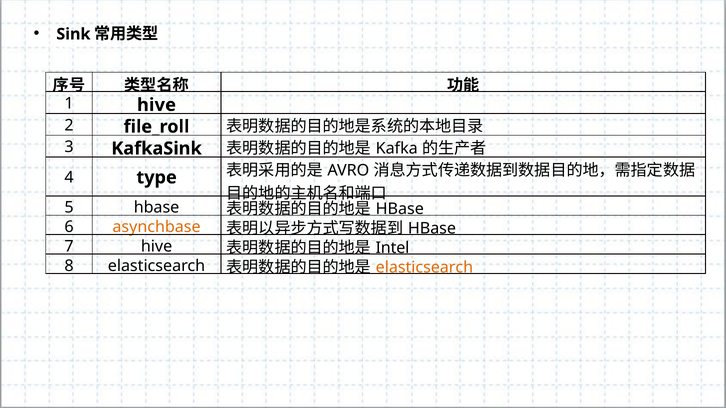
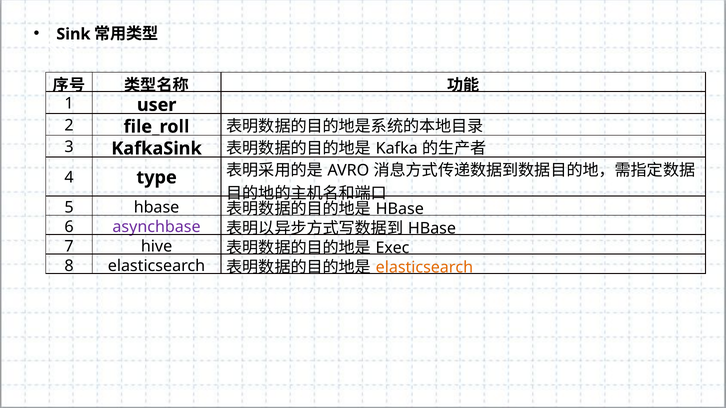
1 hive: hive -> user
asynchbase colour: orange -> purple
Intel: Intel -> Exec
